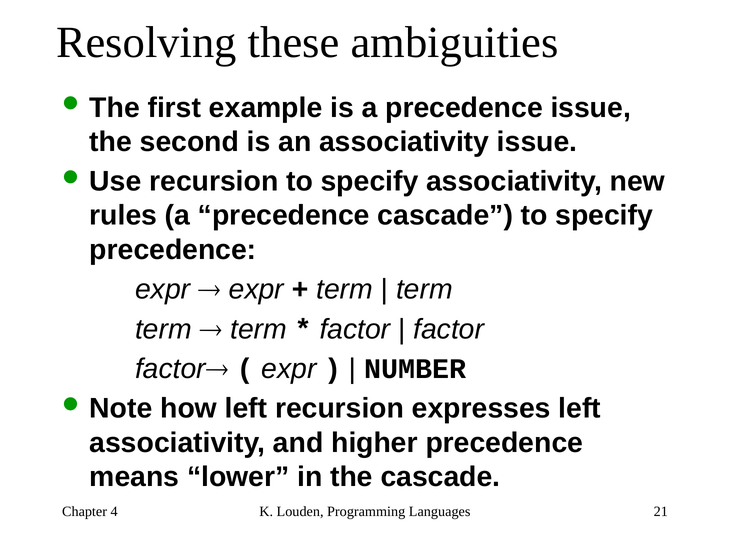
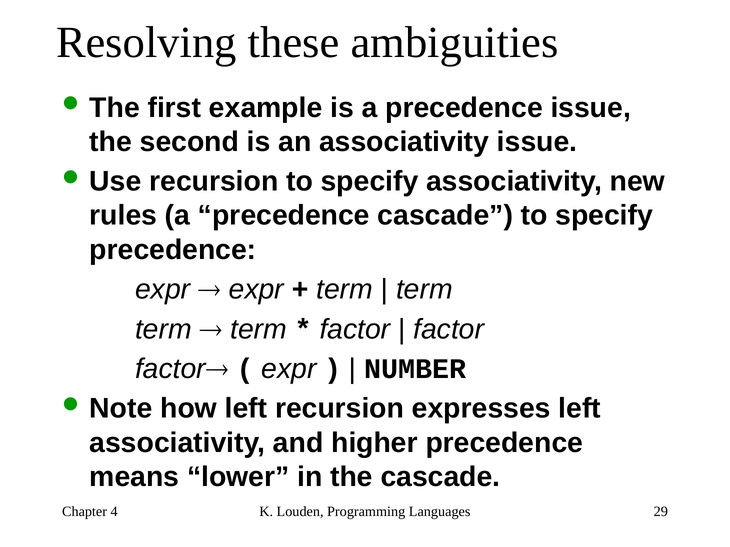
21: 21 -> 29
